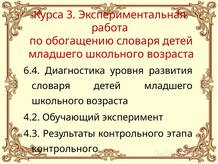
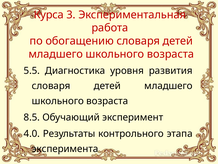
6.4: 6.4 -> 5.5
4.2: 4.2 -> 8.5
4.3: 4.3 -> 4.0
контрольного at (65, 148): контрольного -> эксперимента
